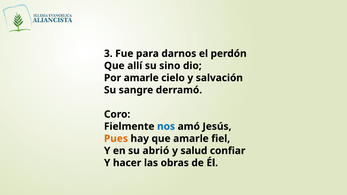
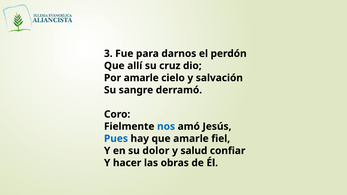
sino: sino -> cruz
Pues colour: orange -> blue
abrió: abrió -> dolor
